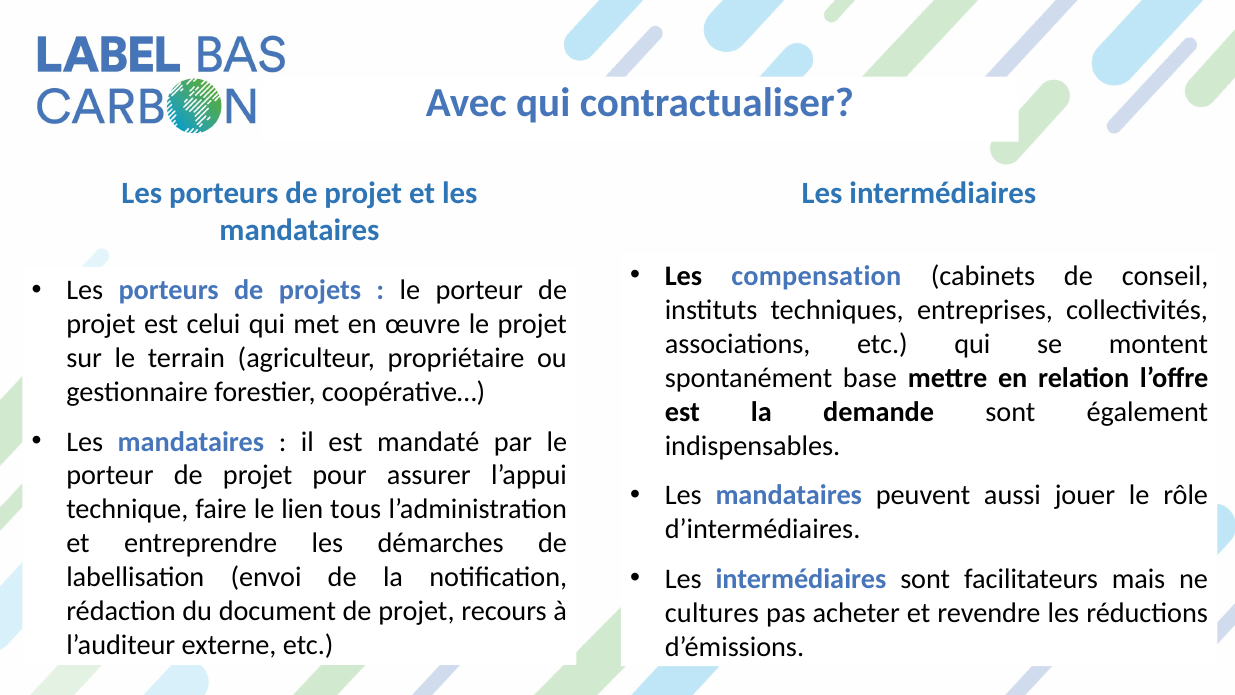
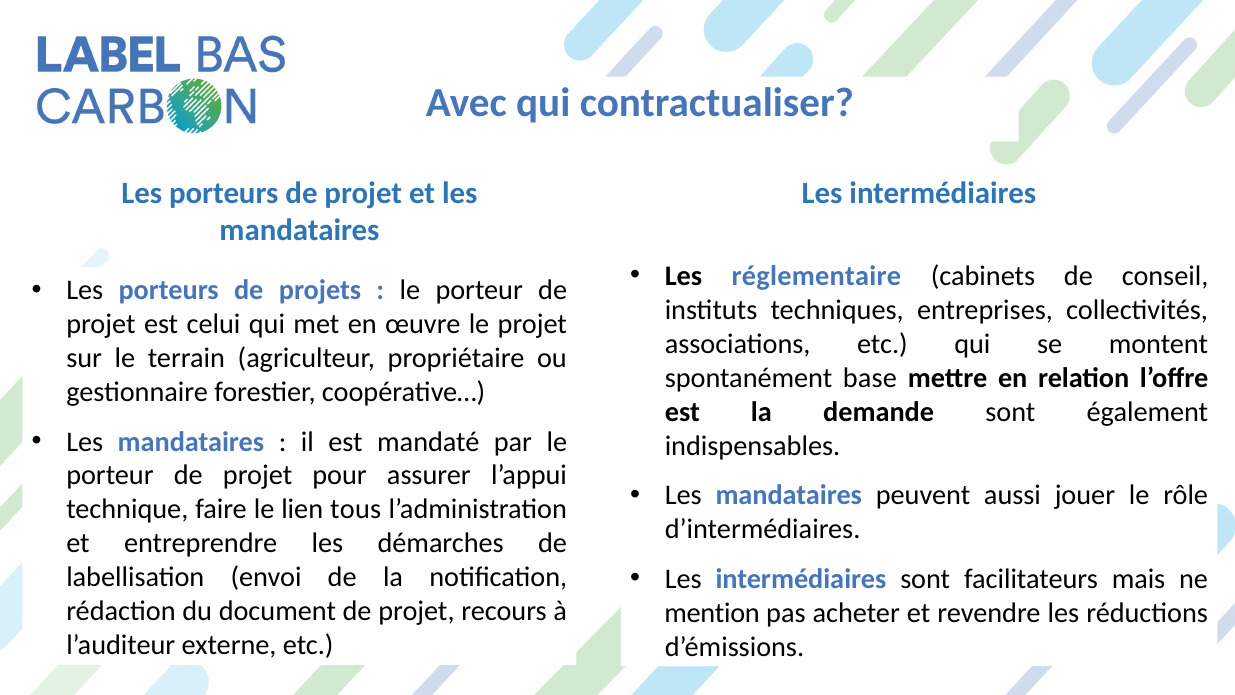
compensation: compensation -> réglementaire
cultures: cultures -> mention
